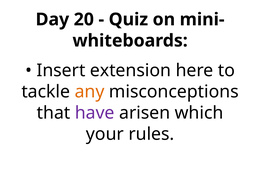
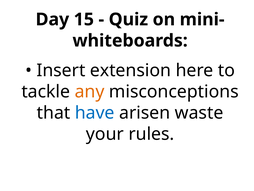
20: 20 -> 15
have colour: purple -> blue
which: which -> waste
